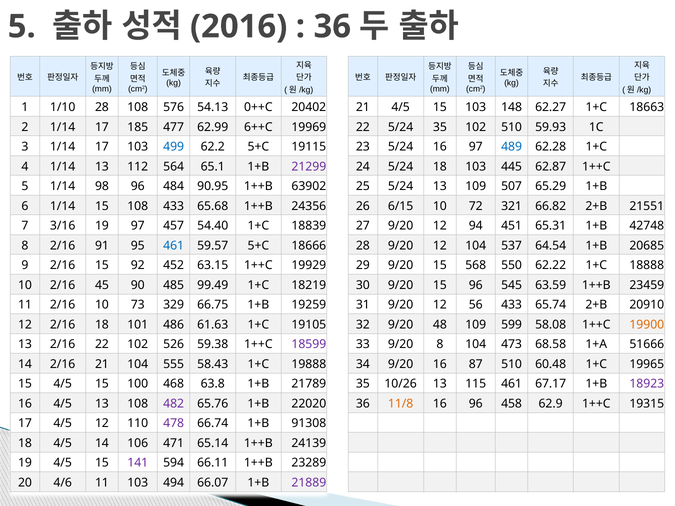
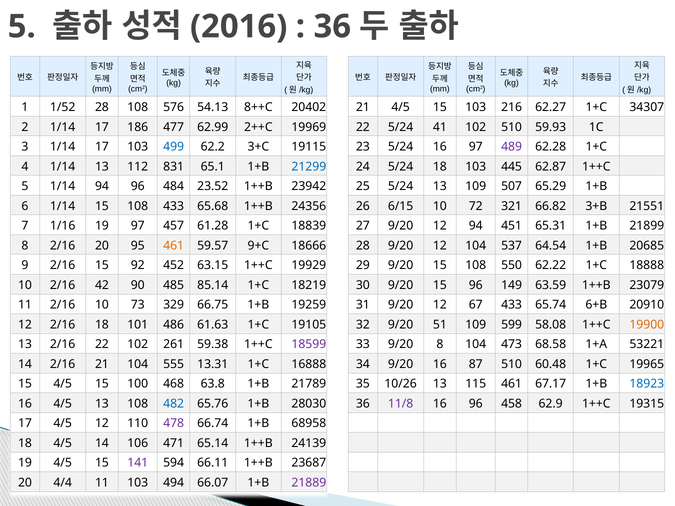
1/10: 1/10 -> 1/52
0++C: 0++C -> 8++C
148: 148 -> 216
18663: 18663 -> 34307
185: 185 -> 186
6++C: 6++C -> 2++C
5/24 35: 35 -> 41
62.2 5+C: 5+C -> 3+C
489 colour: blue -> purple
564: 564 -> 831
21299 colour: purple -> blue
1/14 98: 98 -> 94
90.95: 90.95 -> 23.52
63902: 63902 -> 23942
66.82 2+B: 2+B -> 3+B
3/16: 3/16 -> 1/16
54.40: 54.40 -> 61.28
42748: 42748 -> 21899
2/16 91: 91 -> 20
461 at (174, 246) colour: blue -> orange
59.57 5+C: 5+C -> 9+C
9/20 15 568: 568 -> 108
45: 45 -> 42
99.49: 99.49 -> 85.14
545: 545 -> 149
23459: 23459 -> 23079
56: 56 -> 67
65.74 2+B: 2+B -> 6+B
48: 48 -> 51
526: 526 -> 261
51666: 51666 -> 53221
58.43: 58.43 -> 13.31
19888: 19888 -> 16888
18923 colour: purple -> blue
482 colour: purple -> blue
22020: 22020 -> 28030
11/8 colour: orange -> purple
91308: 91308 -> 68958
23289: 23289 -> 23687
4/6: 4/6 -> 4/4
